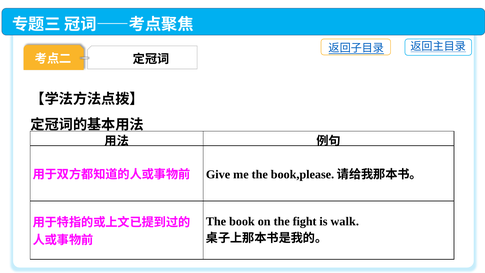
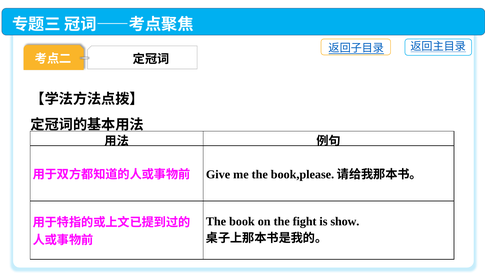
walk: walk -> show
